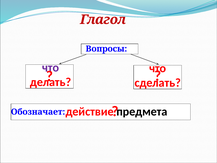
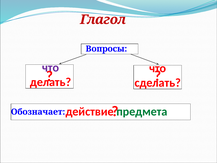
предмета colour: black -> green
